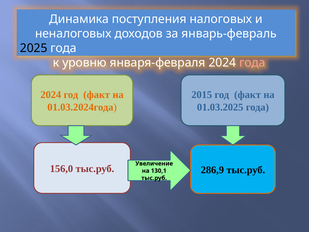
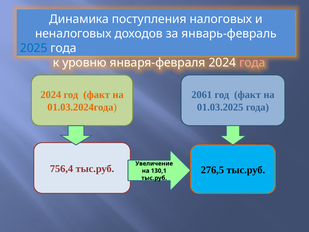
2025 colour: black -> blue
2015: 2015 -> 2061
156,0: 156,0 -> 756,4
286,9: 286,9 -> 276,5
